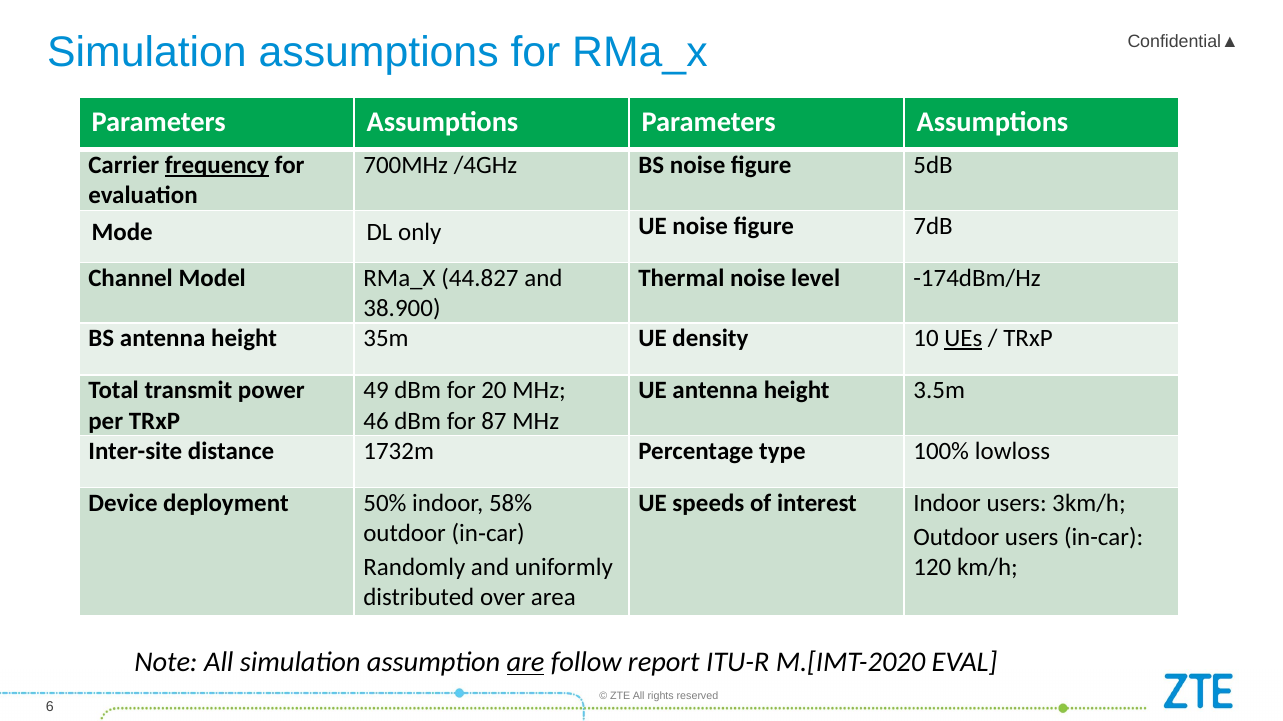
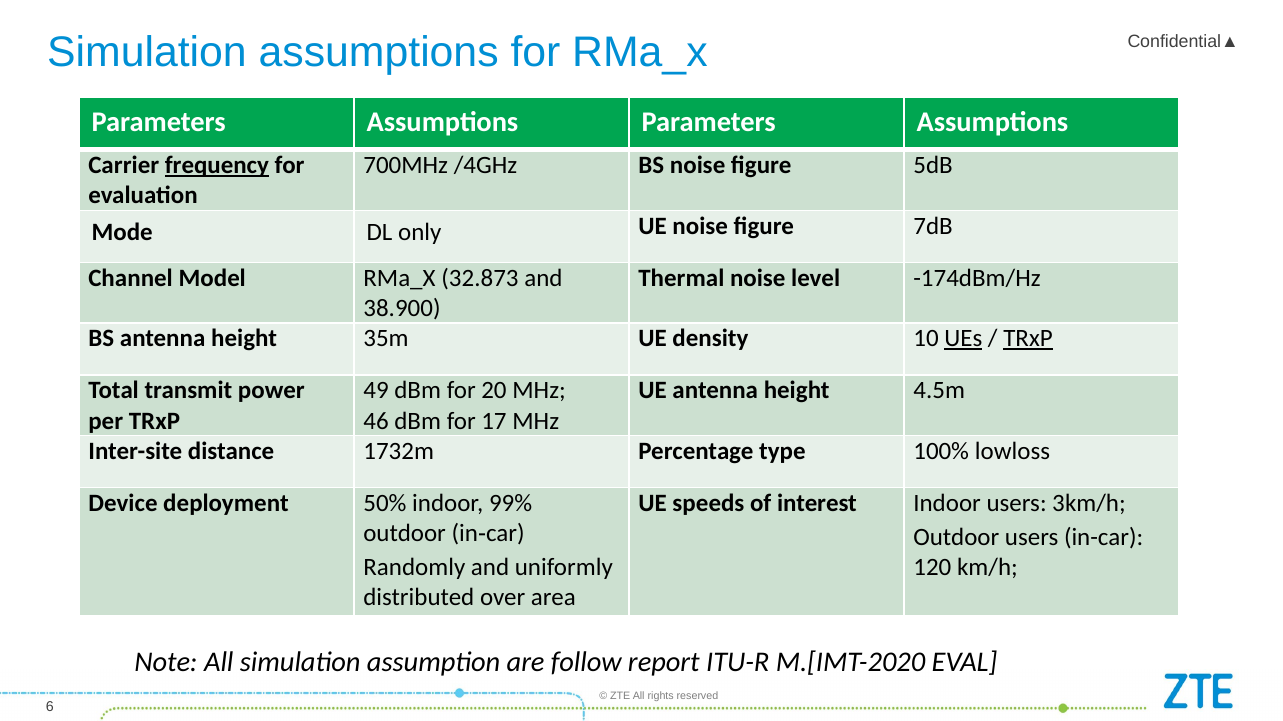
44.827: 44.827 -> 32.873
TRxP at (1028, 339) underline: none -> present
3.5m: 3.5m -> 4.5m
87: 87 -> 17
58%: 58% -> 99%
are underline: present -> none
